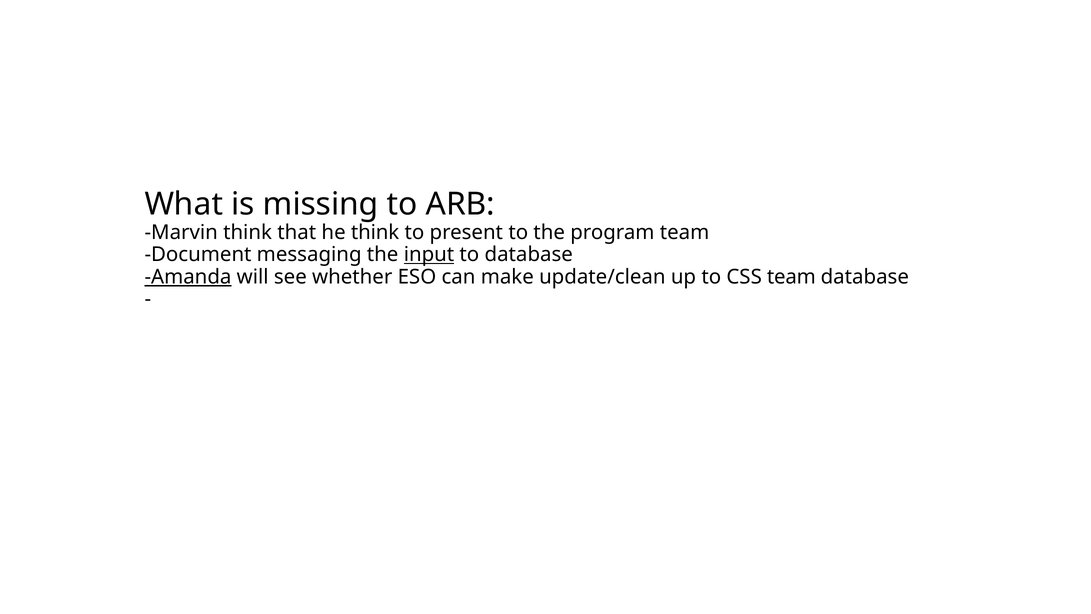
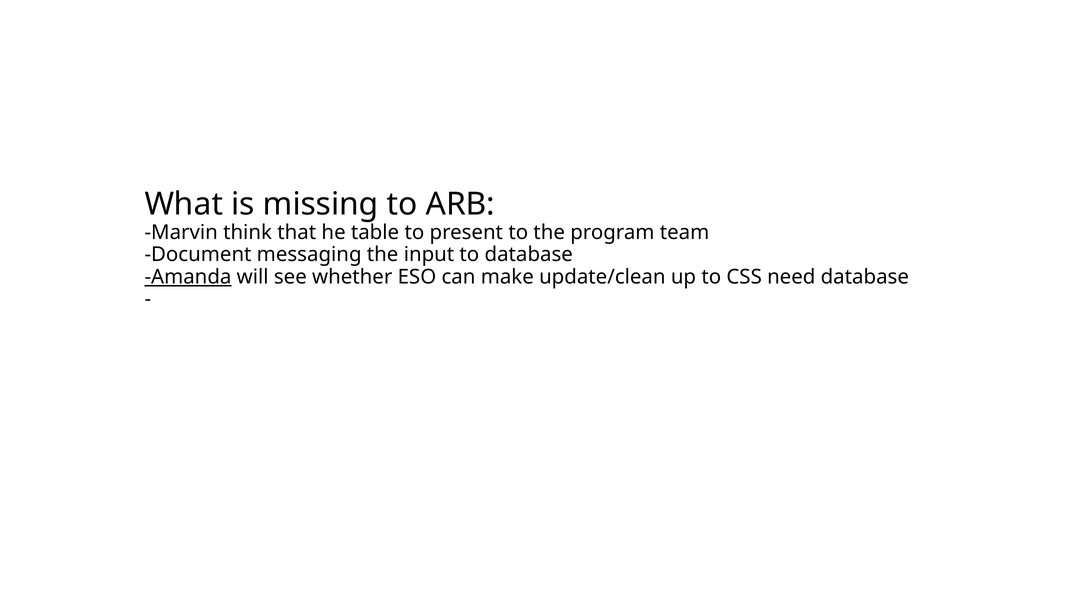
he think: think -> table
input underline: present -> none
CSS team: team -> need
